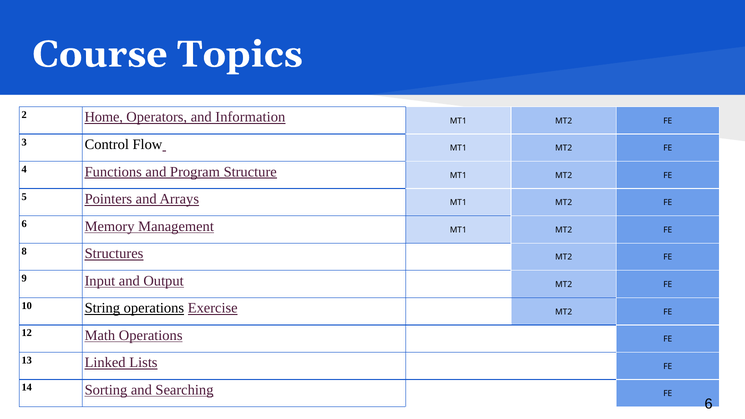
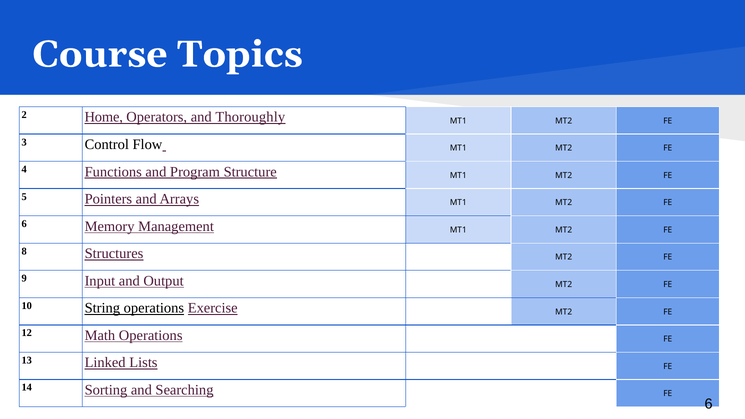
Information: Information -> Thoroughly
